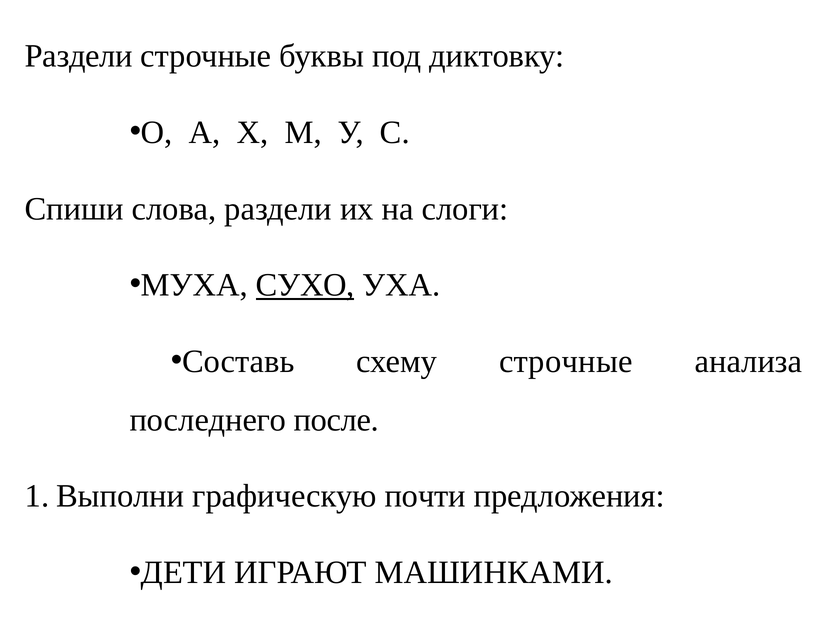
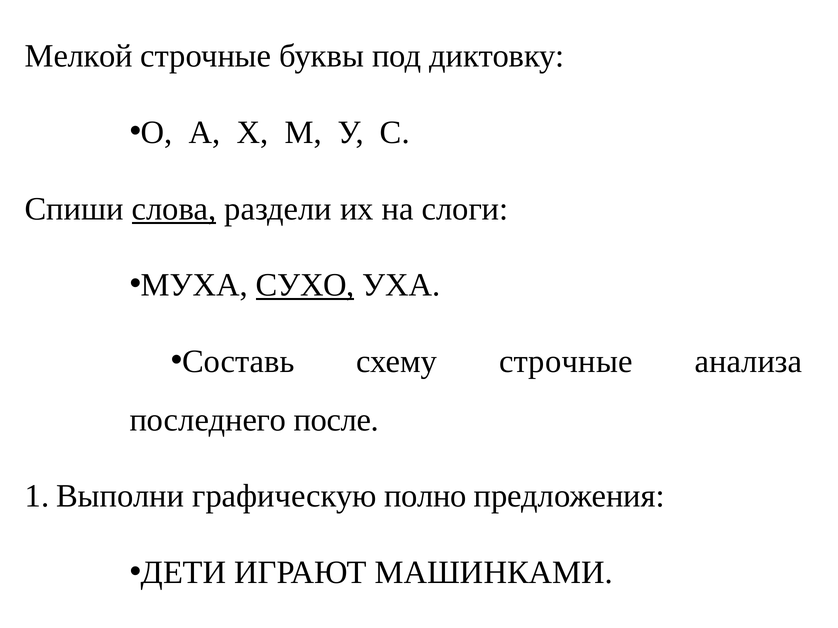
Раздели at (79, 56): Раздели -> Мелкой
слова underline: none -> present
почти: почти -> полно
